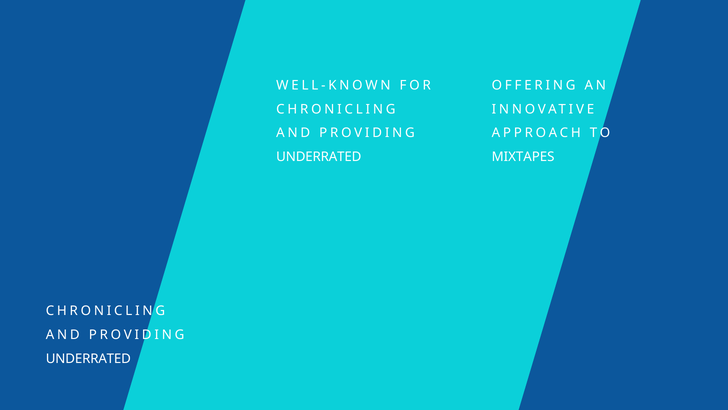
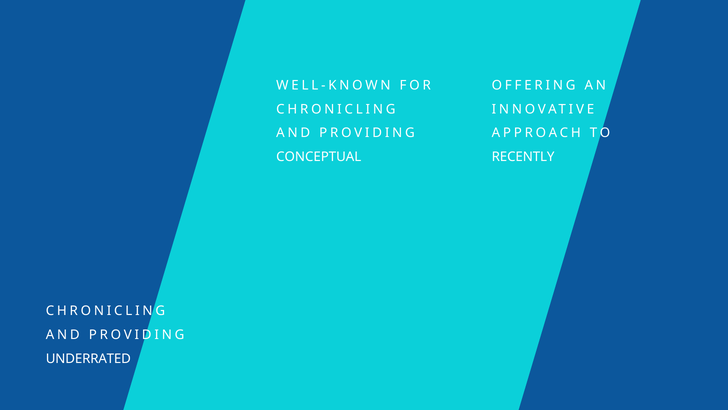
UNDERRATED at (319, 157): UNDERRATED -> CONCEPTUAL
MIXTAPES: MIXTAPES -> RECENTLY
